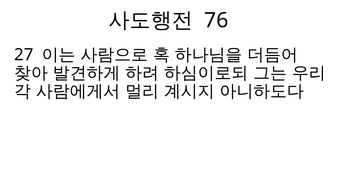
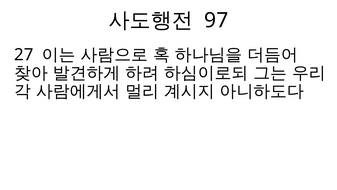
76: 76 -> 97
